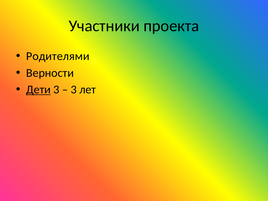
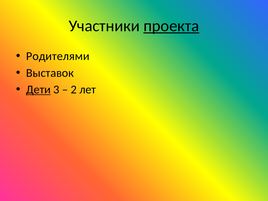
проекта underline: none -> present
Верности: Верности -> Выставок
3 at (74, 90): 3 -> 2
